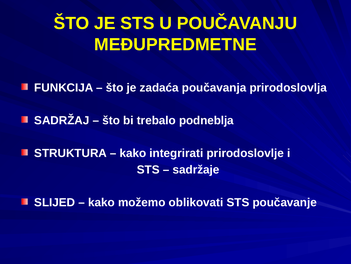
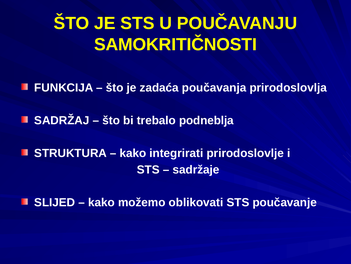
MEĐUPREDMETNE: MEĐUPREDMETNE -> SAMOKRITIČNOSTI
